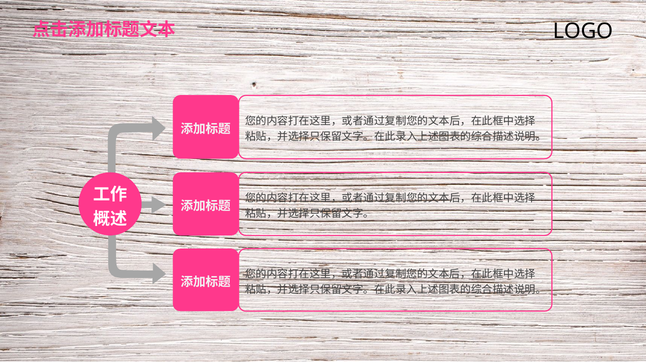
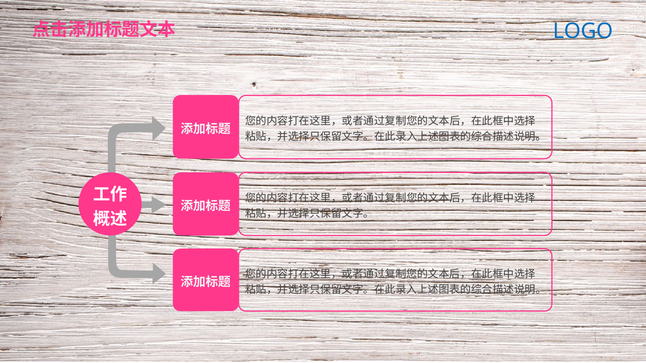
LOGO colour: black -> blue
